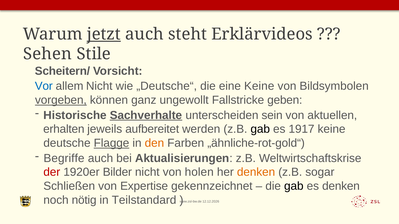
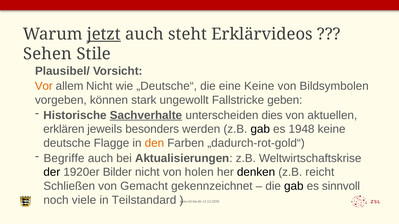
Scheitern/: Scheitern/ -> Plausibel/
Vor colour: blue -> orange
vorgeben underline: present -> none
ganz: ganz -> stark
sein: sein -> dies
erhalten: erhalten -> erklären
aufbereitet: aufbereitet -> besonders
1917: 1917 -> 1948
Flagge underline: present -> none
„ähnliche-rot-gold“: „ähnliche-rot-gold“ -> „dadurch-rot-gold“
der colour: red -> black
denken at (256, 172) colour: orange -> black
sogar: sogar -> reicht
Expertise: Expertise -> Gemacht
es denken: denken -> sinnvoll
nötig: nötig -> viele
